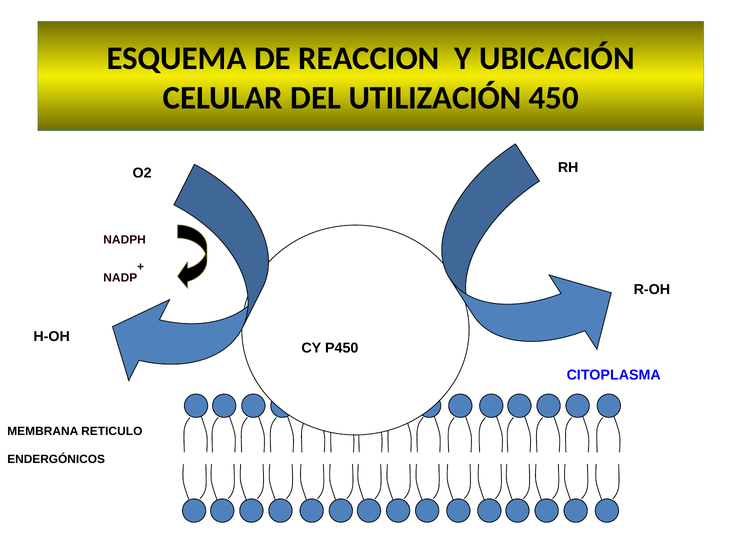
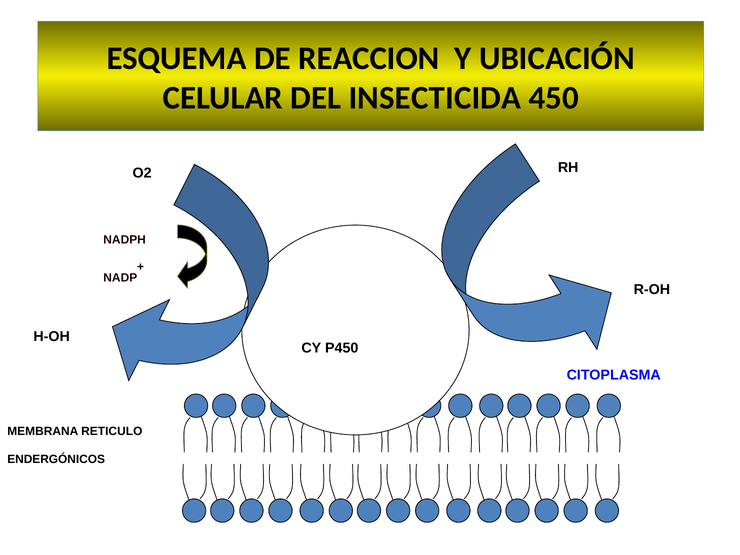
UTILIZACIÓN: UTILIZACIÓN -> INSECTICIDA
